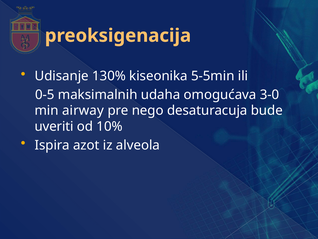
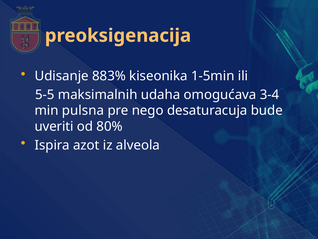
130%: 130% -> 883%
5-5min: 5-5min -> 1-5min
0-5: 0-5 -> 5-5
3-0: 3-0 -> 3-4
airway: airway -> pulsna
10%: 10% -> 80%
